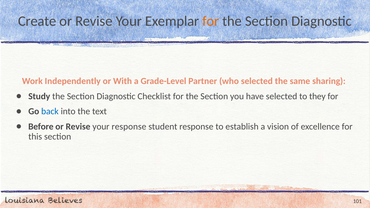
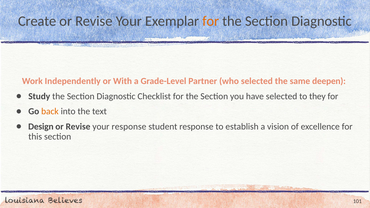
sharing: sharing -> deepen
back colour: blue -> orange
Before: Before -> Design
